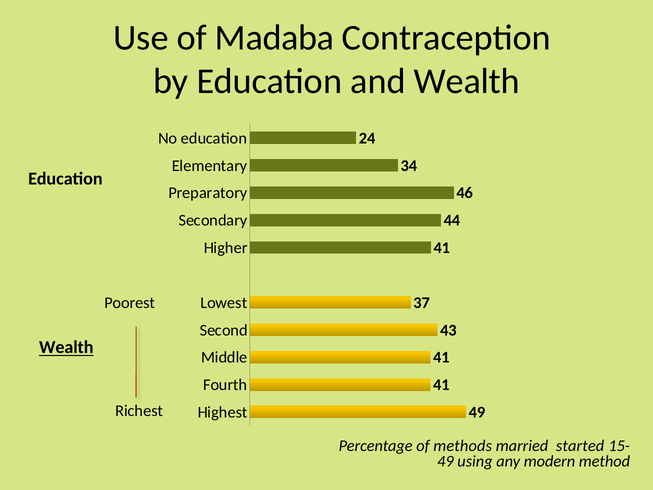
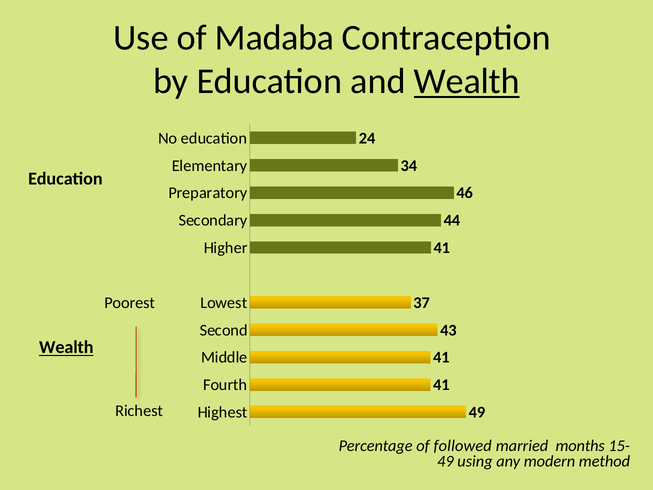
Wealth at (467, 81) underline: none -> present
methods: methods -> followed
started: started -> months
